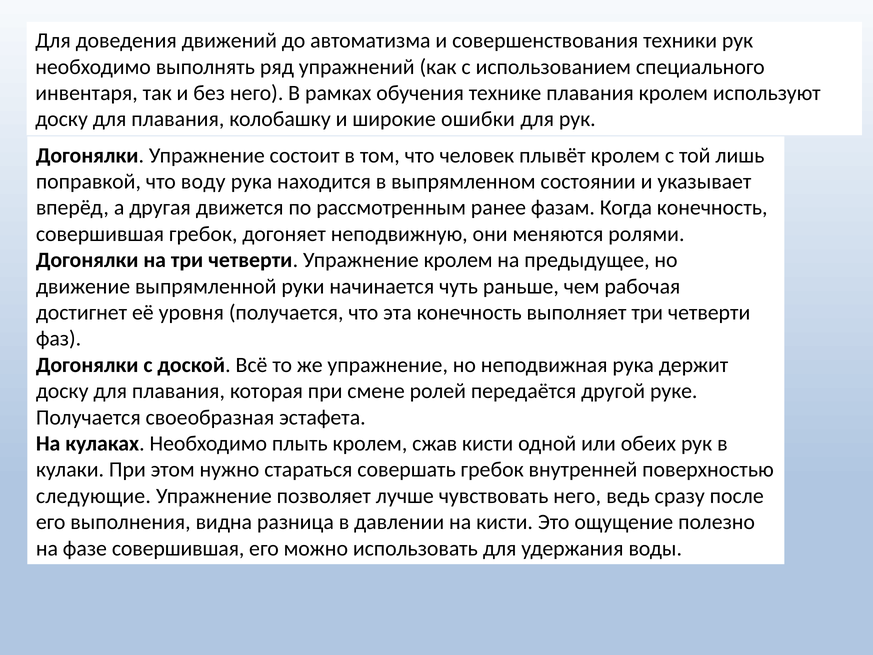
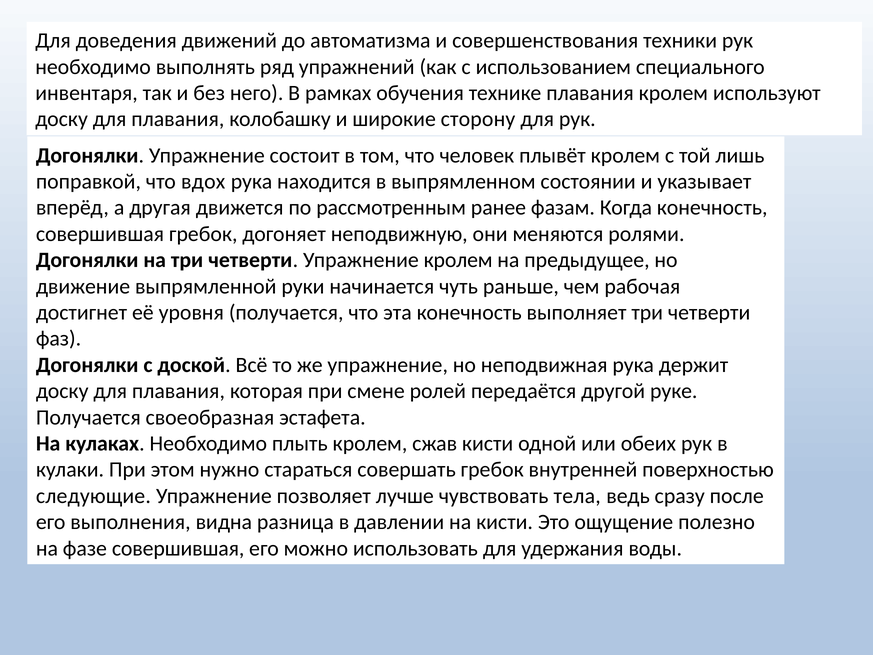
ошибки: ошибки -> сторону
воду: воду -> вдох
чувствовать него: него -> тела
